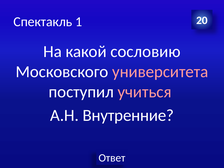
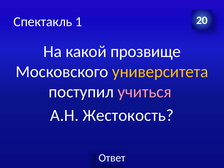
сословию: сословию -> прозвище
университета colour: pink -> yellow
Внутренние: Внутренние -> Жестокость
